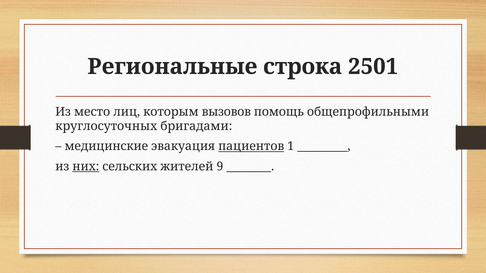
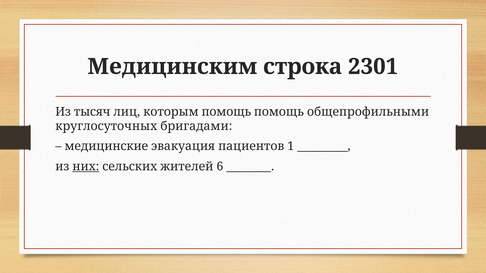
Региональные: Региональные -> Медицинским
2501: 2501 -> 2301
место: место -> тысяч
которым вызовов: вызовов -> помощь
пациентов underline: present -> none
9: 9 -> 6
